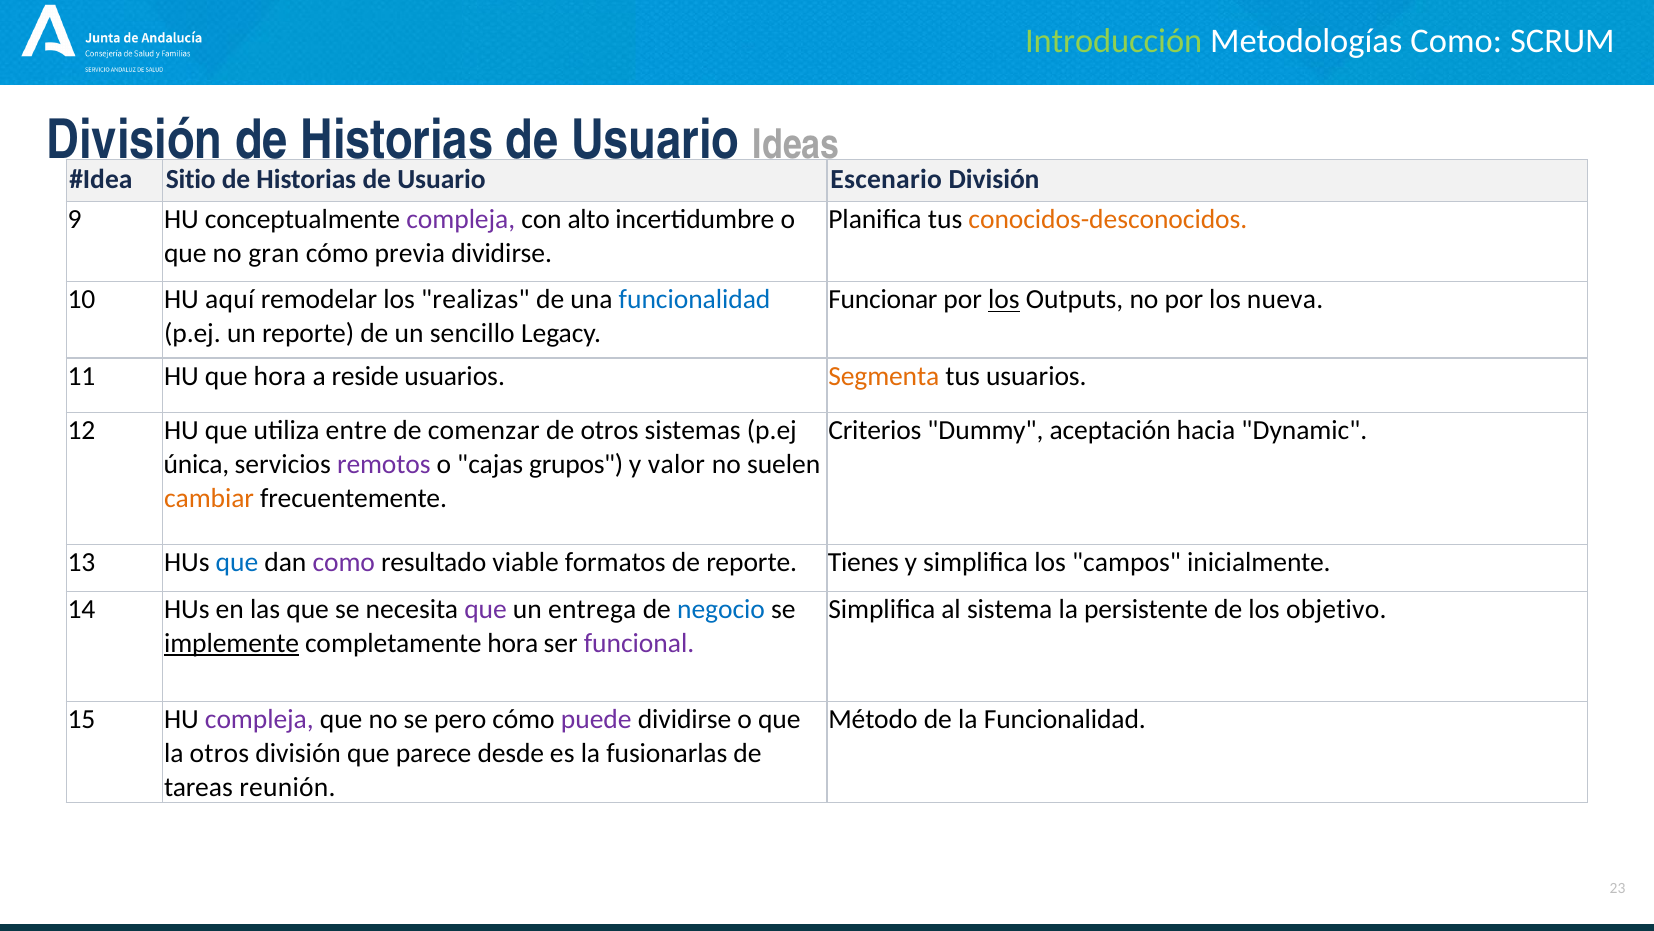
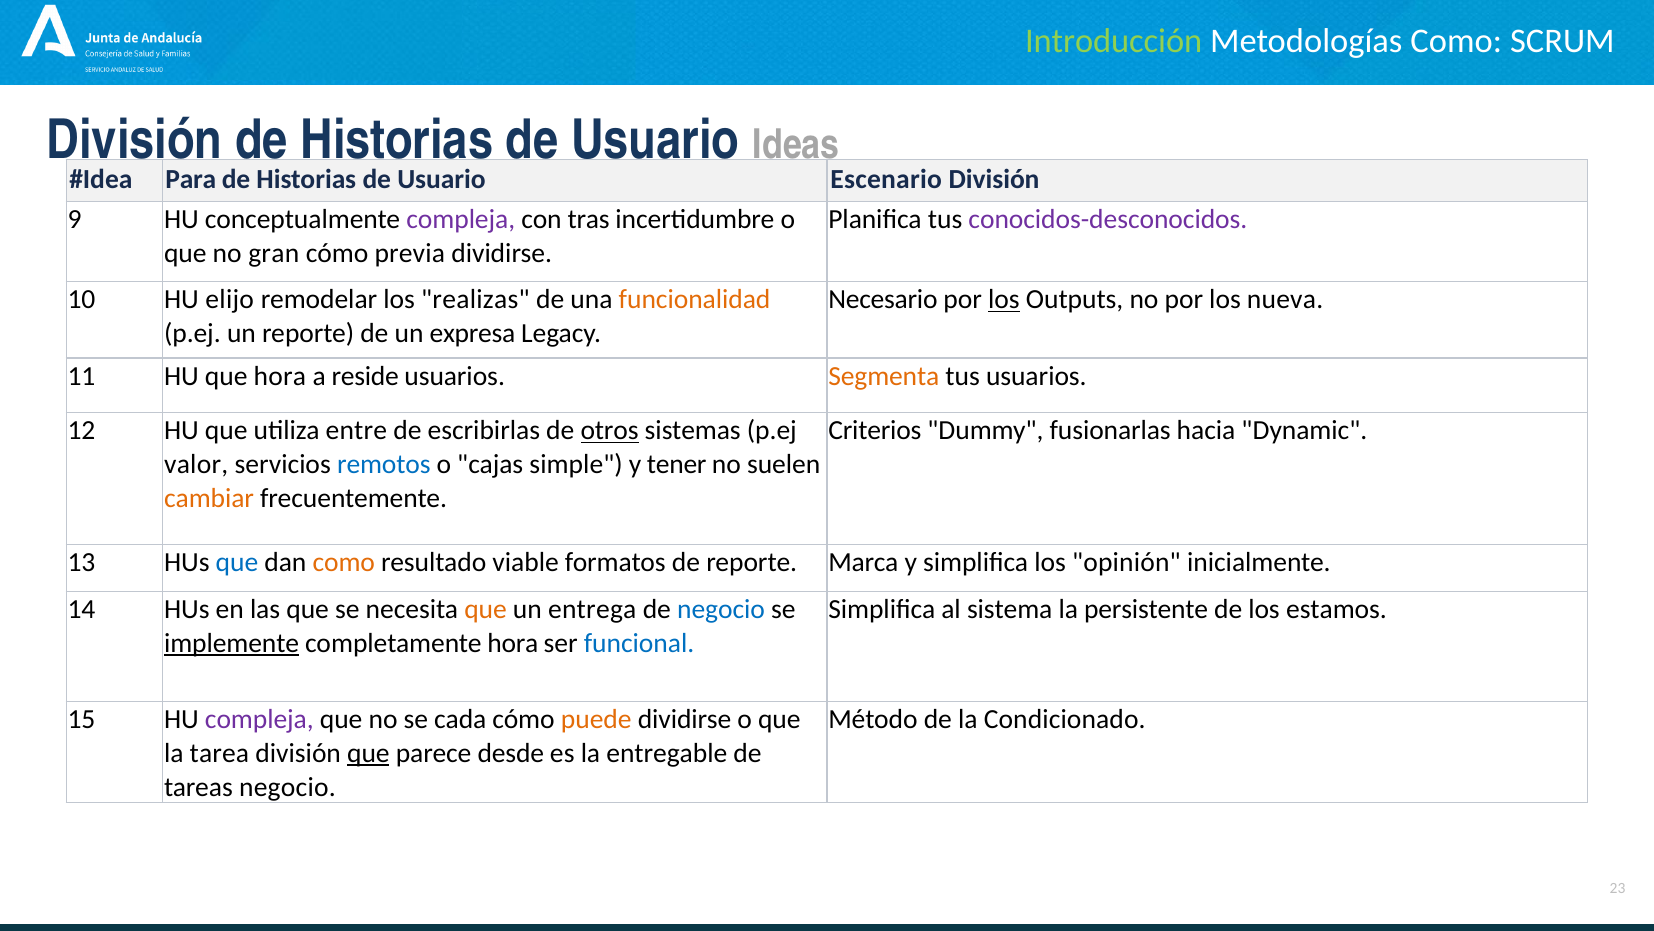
Sitio: Sitio -> Para
alto: alto -> tras
conocidos-desconocidos colour: orange -> purple
aquí: aquí -> elijo
funcionalidad at (695, 300) colour: blue -> orange
Funcionar: Funcionar -> Necesario
sencillo: sencillo -> expresa
comenzar: comenzar -> escribirlas
otros at (610, 430) underline: none -> present
aceptación: aceptación -> fusionarlas
única: única -> valor
remotos colour: purple -> blue
grupos: grupos -> simple
valor: valor -> tener
como at (344, 562) colour: purple -> orange
Tienes: Tienes -> Marca
campos: campos -> opinión
que at (486, 609) colour: purple -> orange
objetivo: objetivo -> estamos
funcional colour: purple -> blue
pero: pero -> cada
puede colour: purple -> orange
la Funcionalidad: Funcionalidad -> Condicionado
la otros: otros -> tarea
que at (368, 753) underline: none -> present
fusionarlas: fusionarlas -> entregable
tareas reunión: reunión -> negocio
